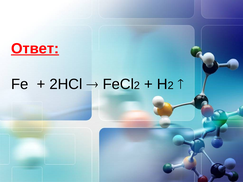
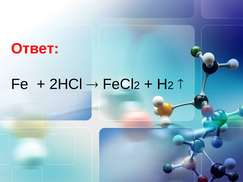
Ответ underline: present -> none
